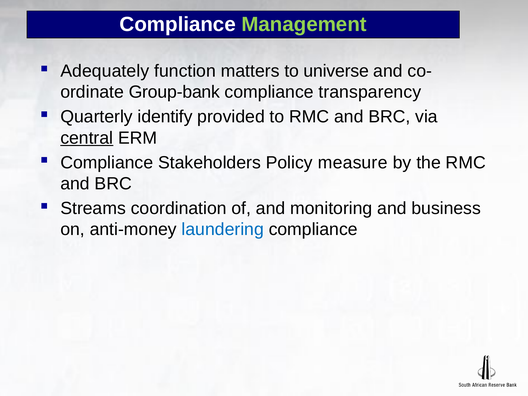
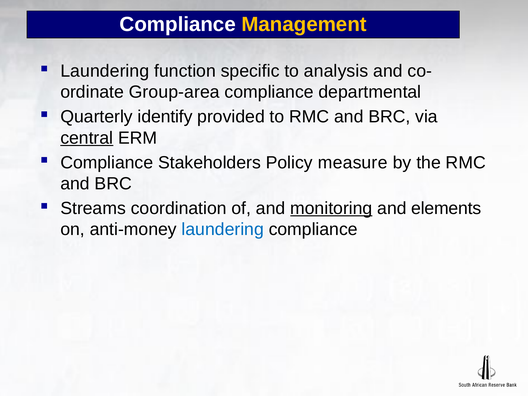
Management colour: light green -> yellow
Adequately at (105, 71): Adequately -> Laundering
matters: matters -> specific
universe: universe -> analysis
Group-bank: Group-bank -> Group-area
transparency: transparency -> departmental
monitoring underline: none -> present
business: business -> elements
